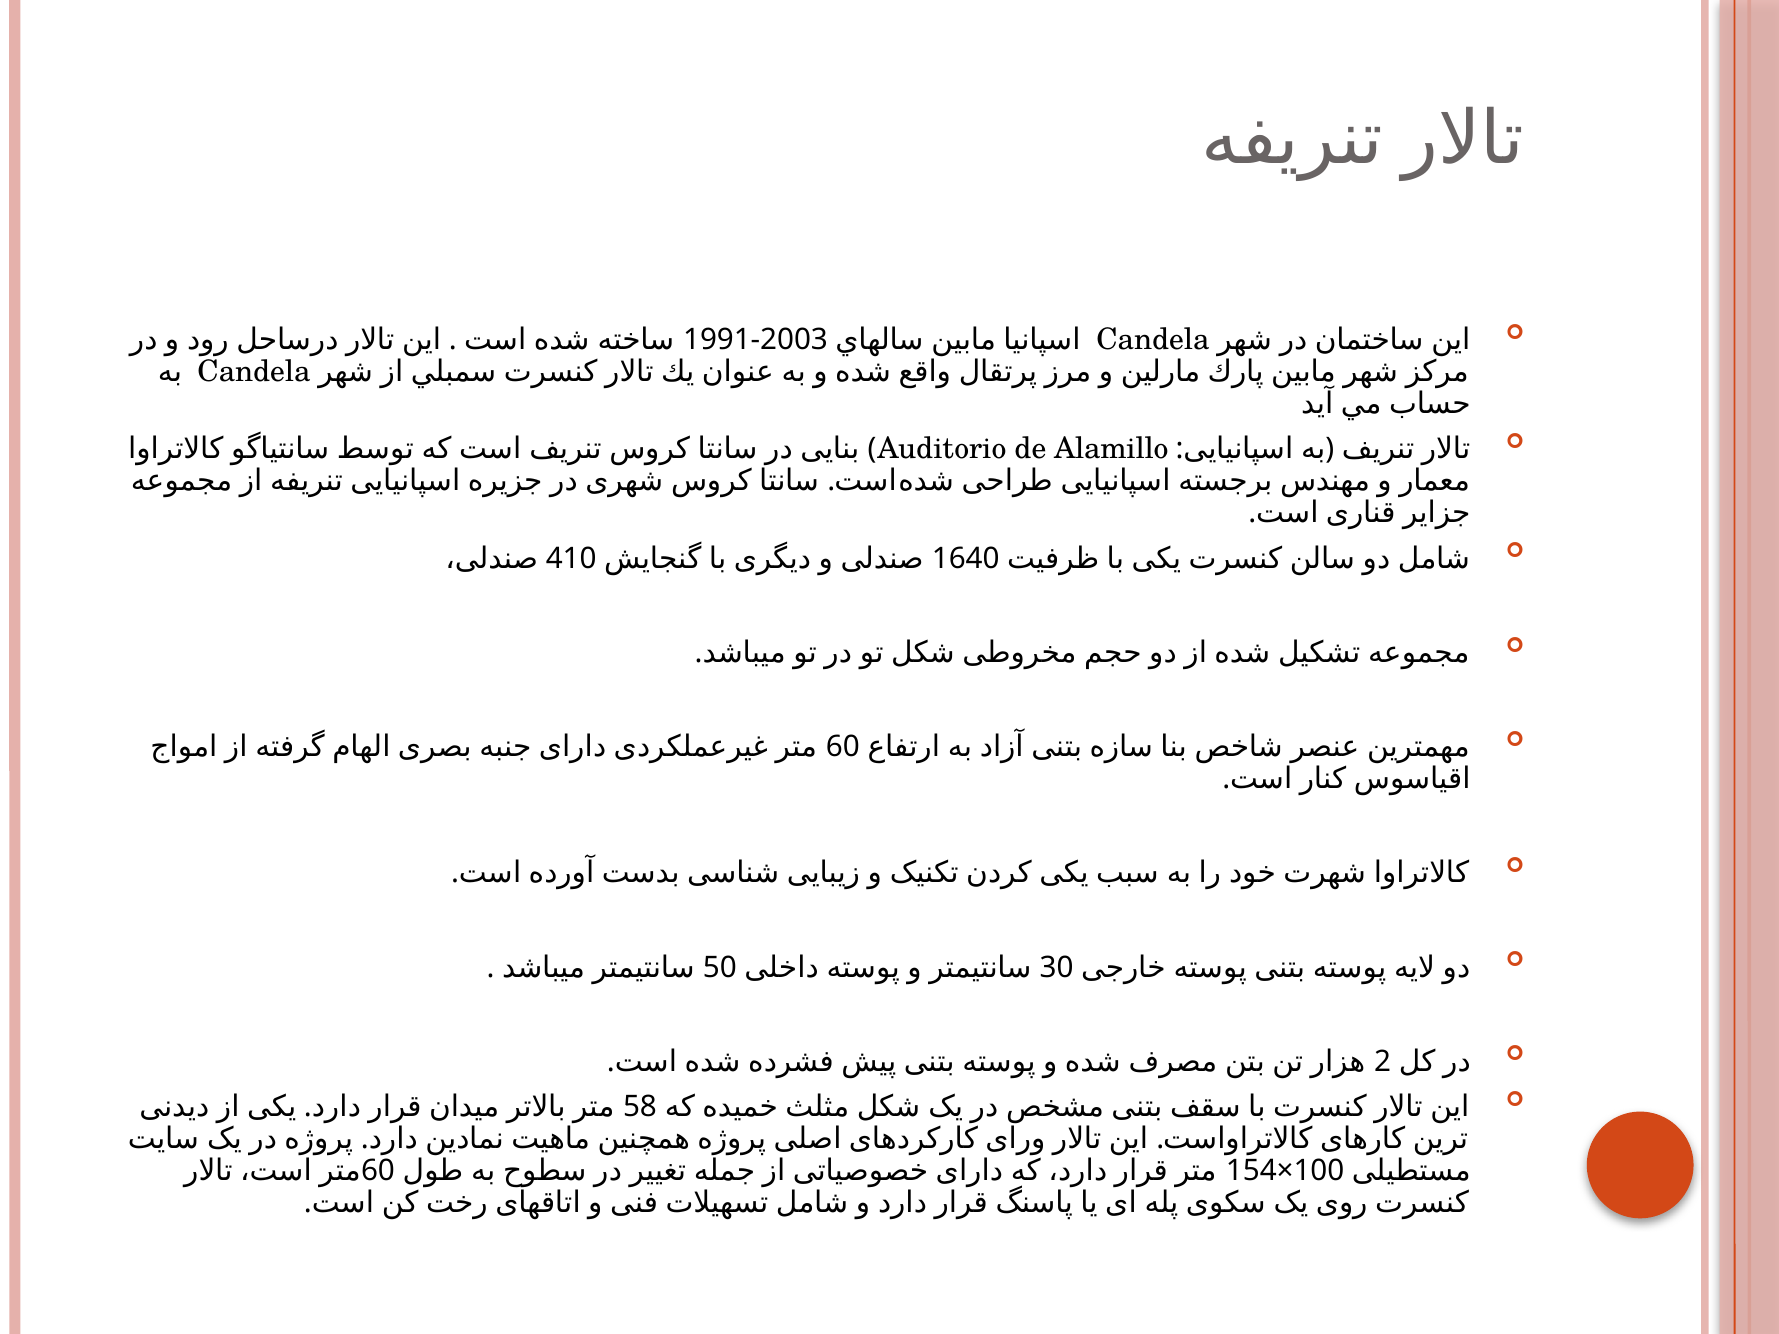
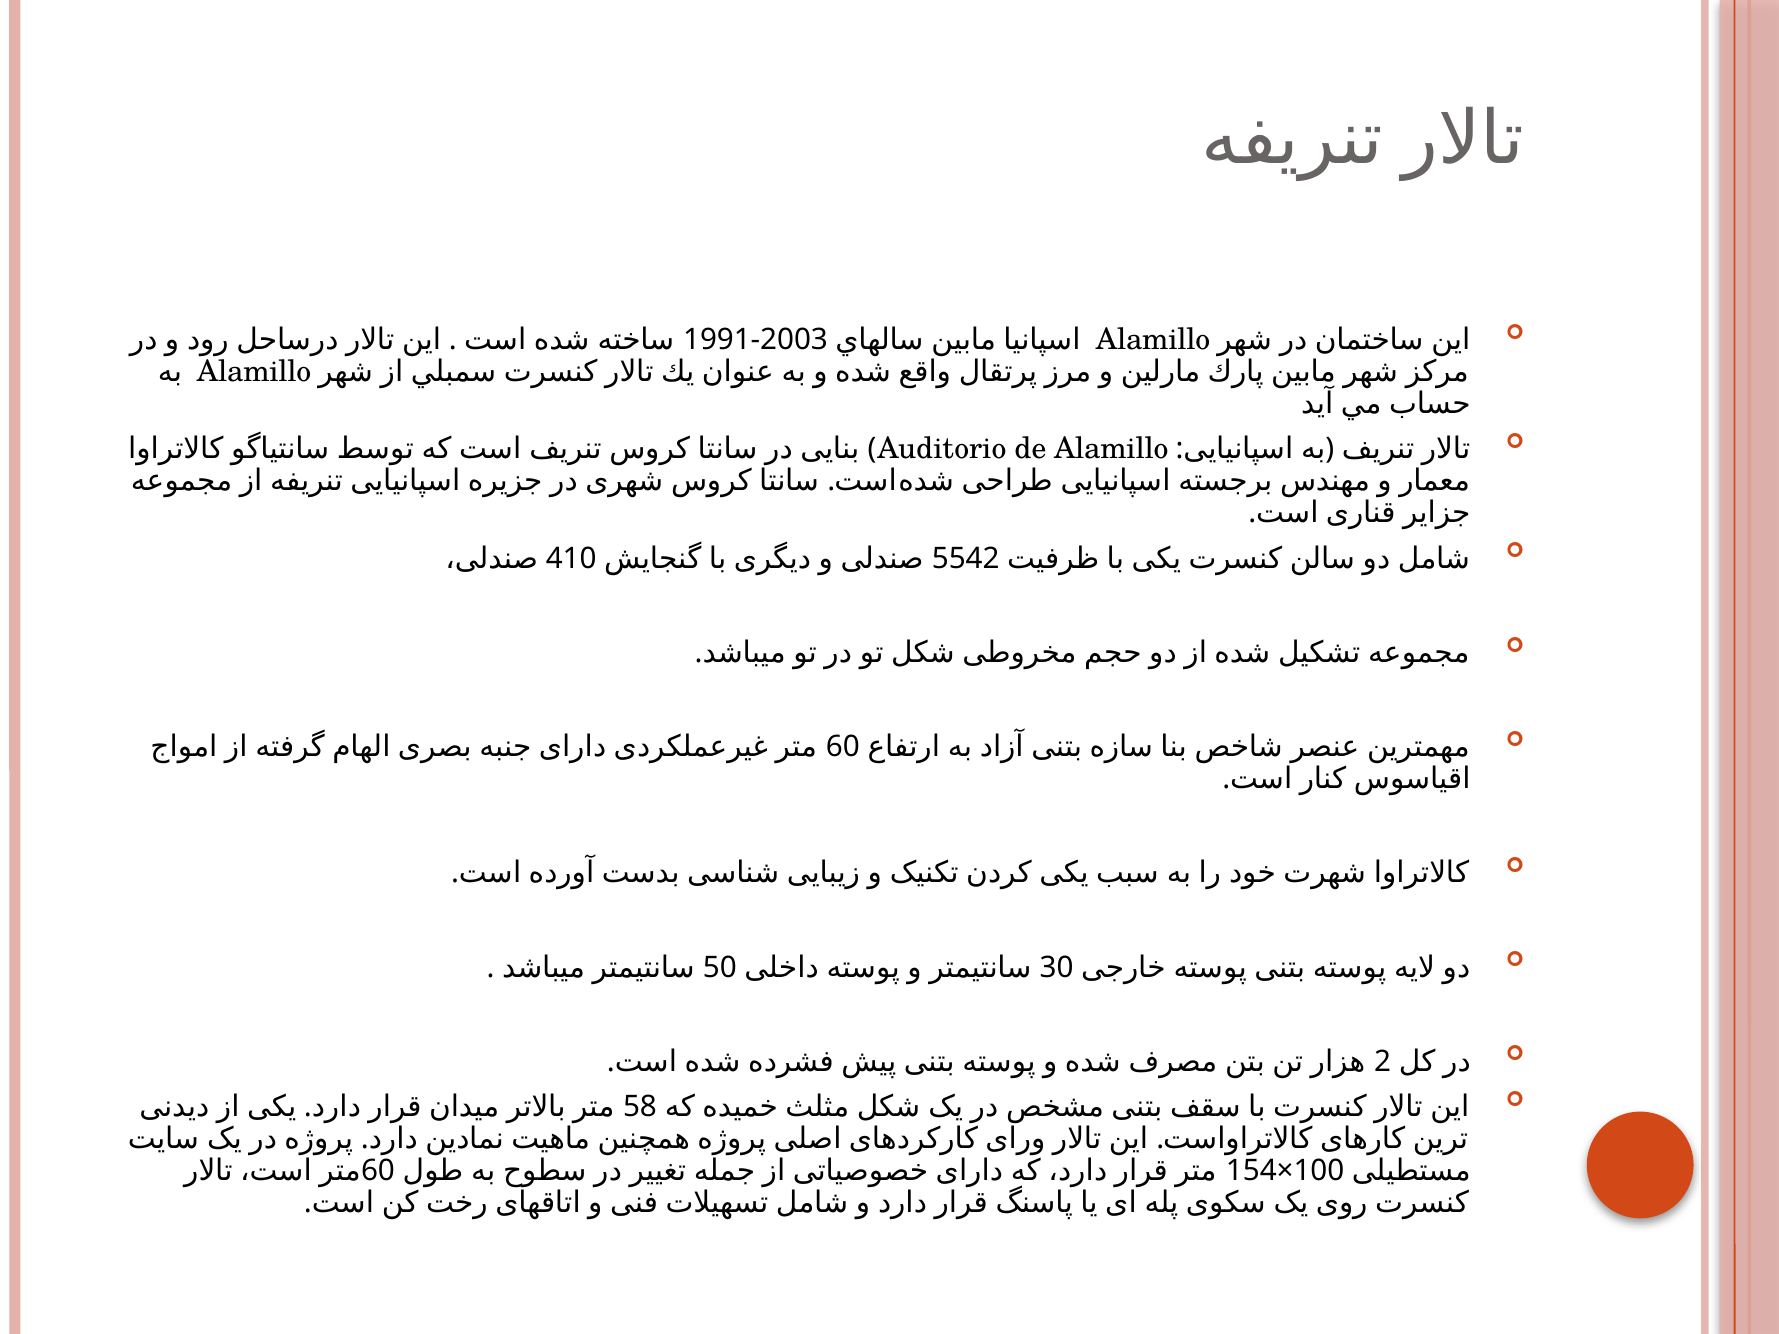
Candela at (1153, 340): Candela -> Alamillo
Candela at (254, 372): Candela -> Alamillo
1640: 1640 -> 5542
